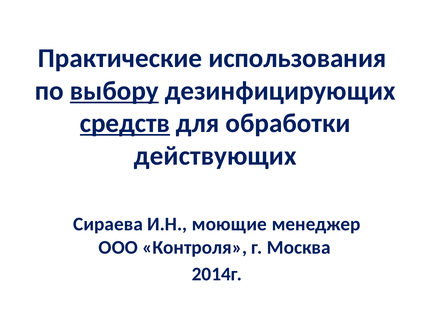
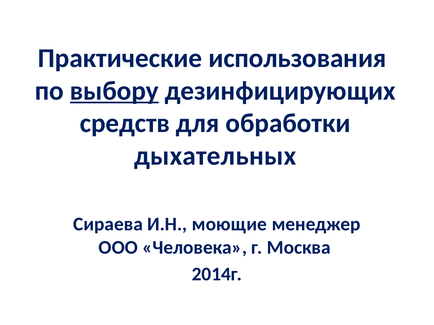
средств underline: present -> none
действующих: действующих -> дыхательных
Контроля: Контроля -> Человека
